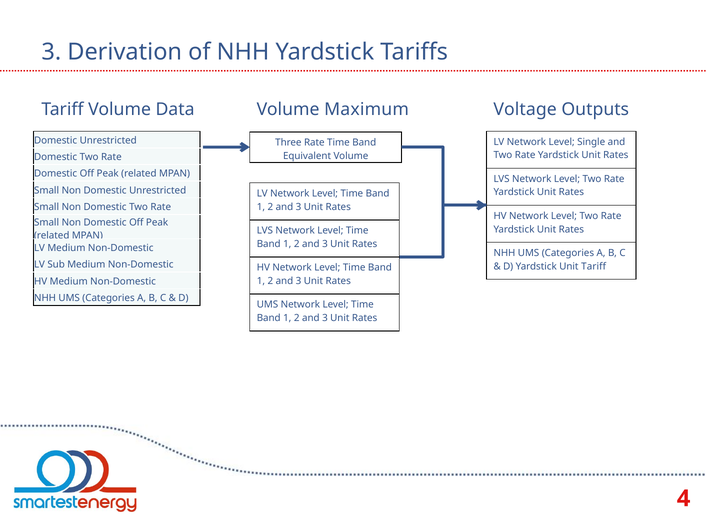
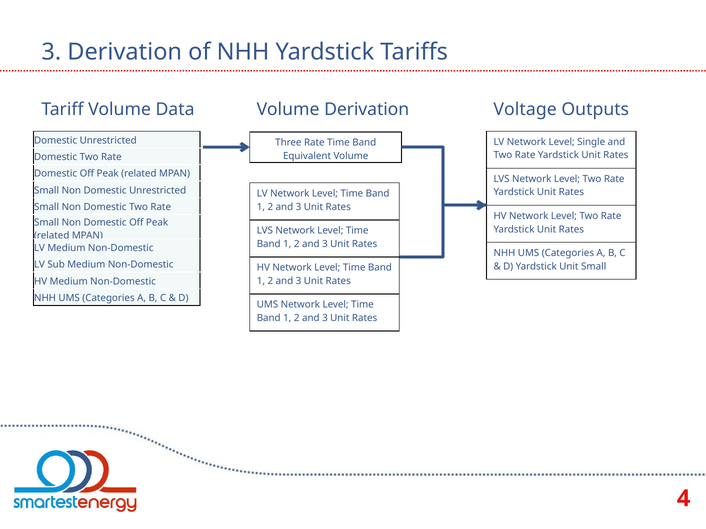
Volume Maximum: Maximum -> Derivation
Unit Tariff: Tariff -> Small
